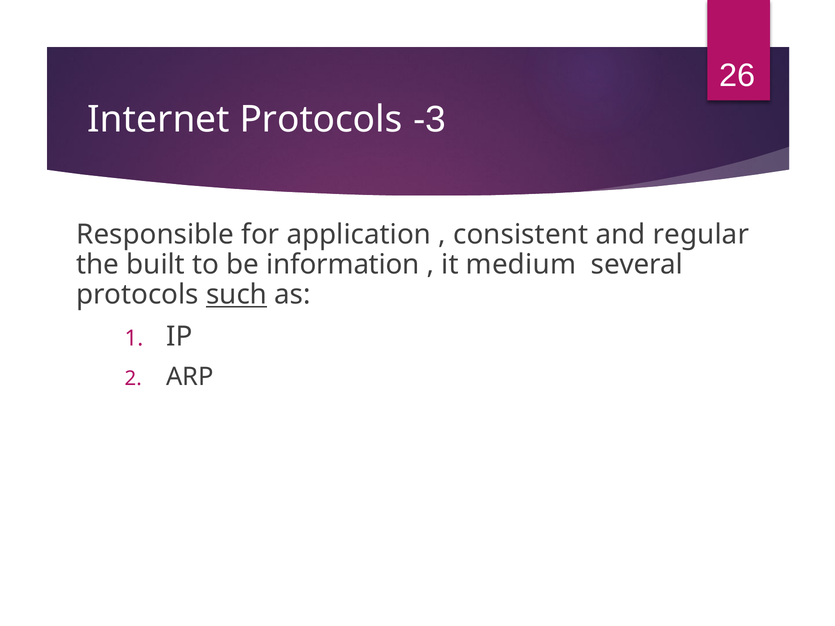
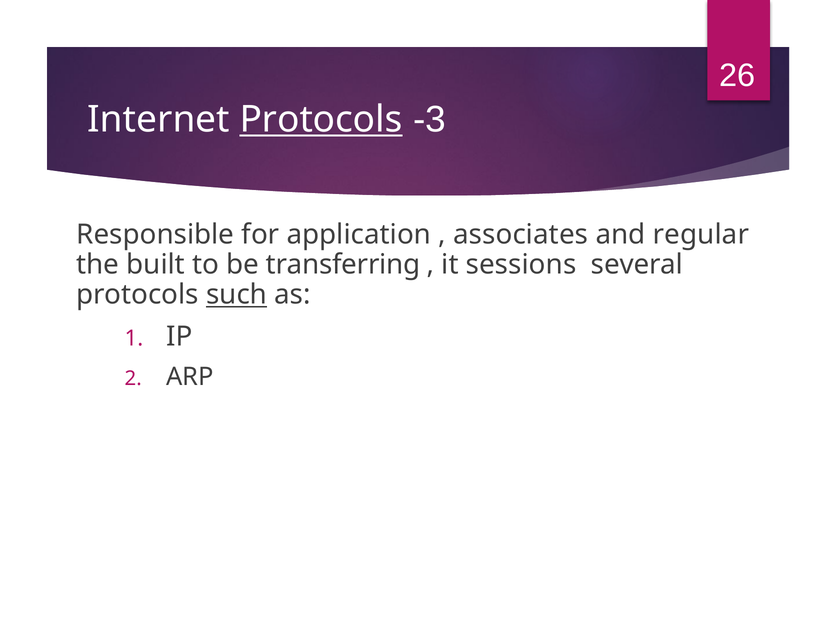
Protocols at (321, 120) underline: none -> present
consistent: consistent -> associates
information: information -> transferring
medium: medium -> sessions
